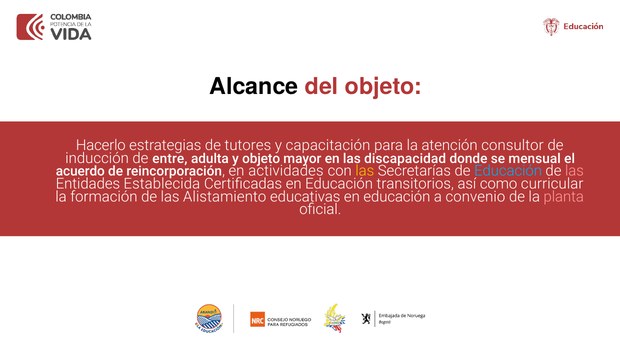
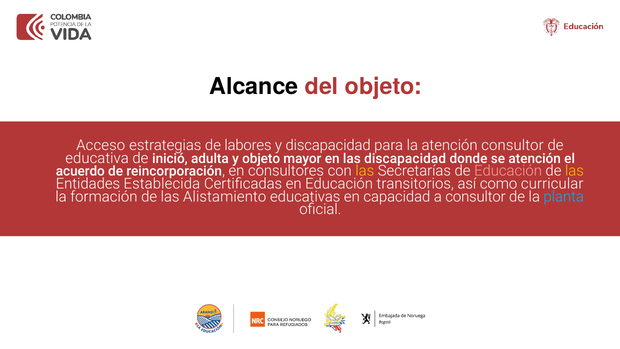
Hacerlo: Hacerlo -> Acceso
tutores: tutores -> labores
y capacitación: capacitación -> discapacidad
inducción: inducción -> educativa
entre: entre -> inició
se mensual: mensual -> atención
actividades: actividades -> consultores
Educación at (508, 171) colour: light blue -> pink
las at (574, 171) colour: pink -> yellow
educativas en educación: educación -> capacidad
a convenio: convenio -> consultor
planta colour: pink -> light blue
